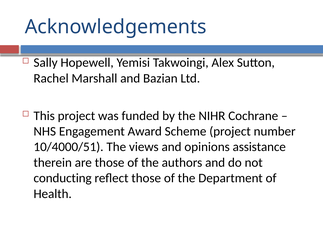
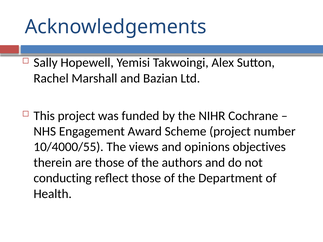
10/4000/51: 10/4000/51 -> 10/4000/55
assistance: assistance -> objectives
